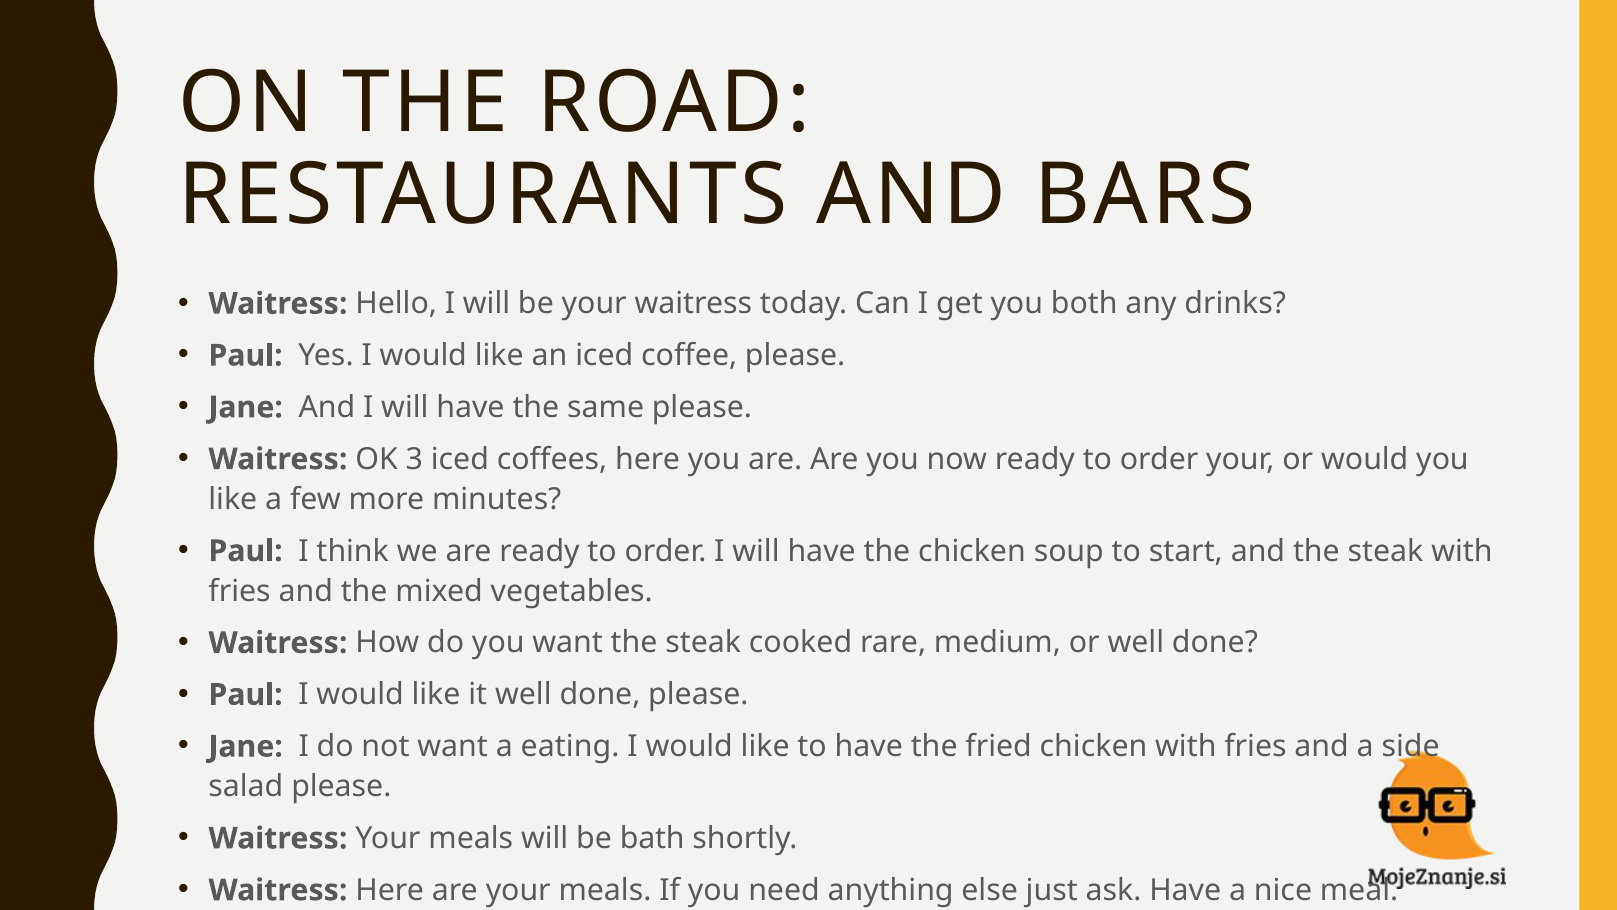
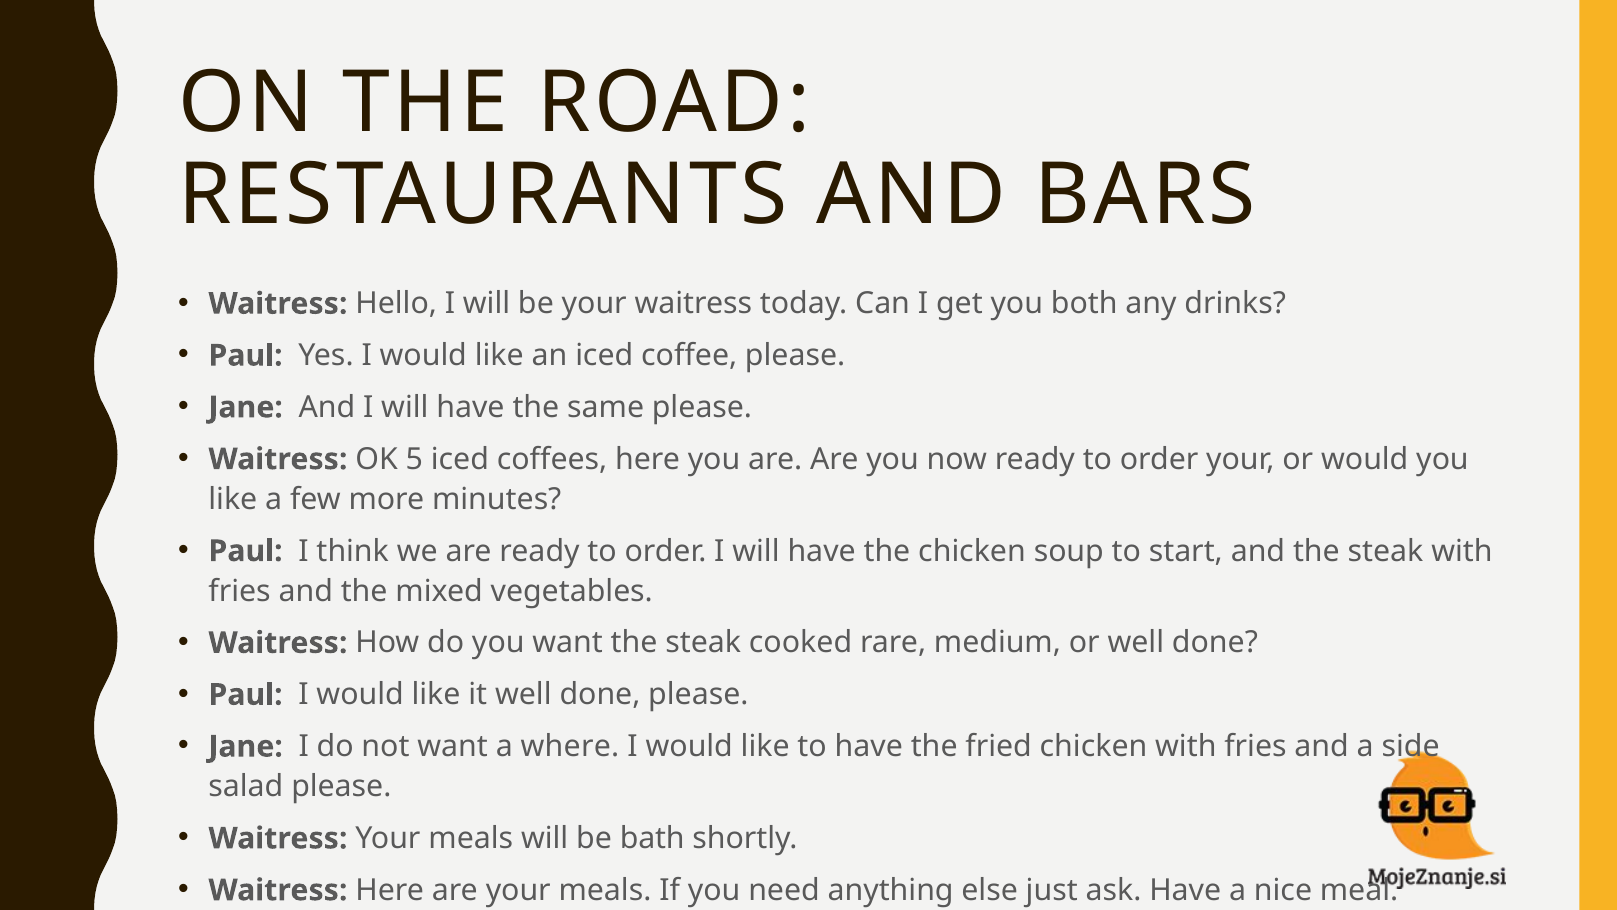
3: 3 -> 5
eating: eating -> where
